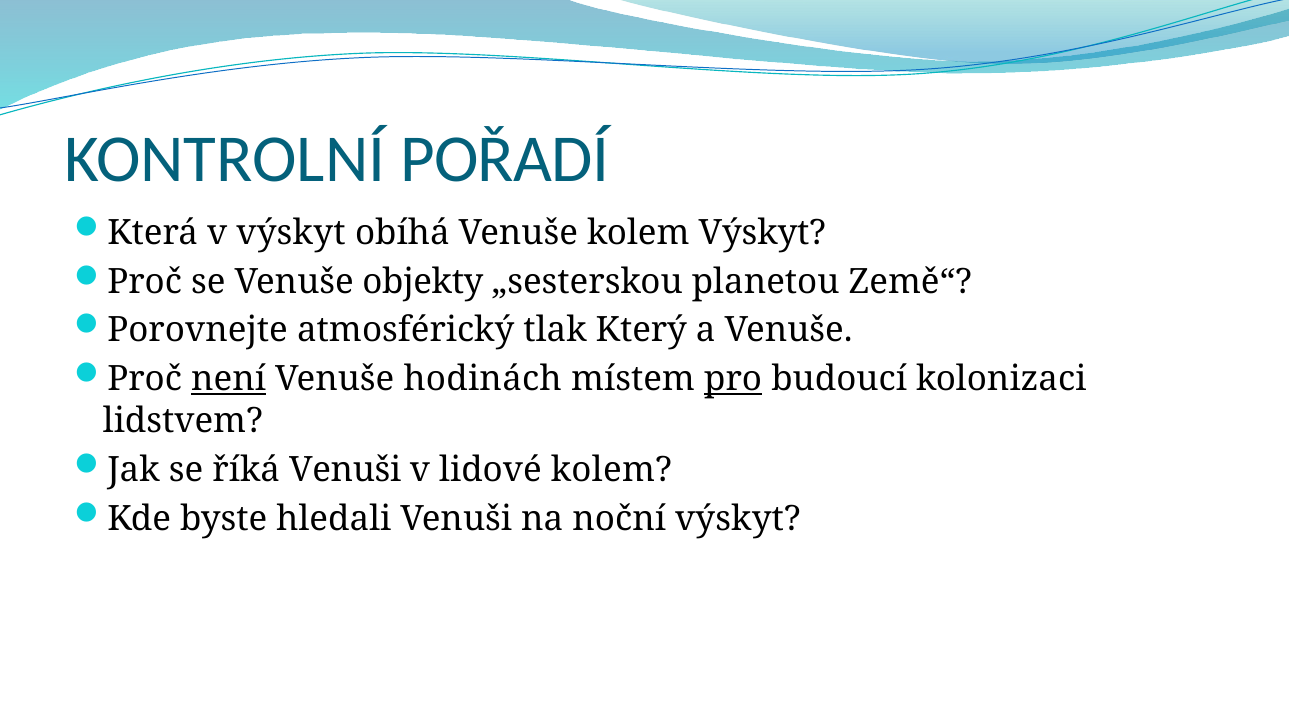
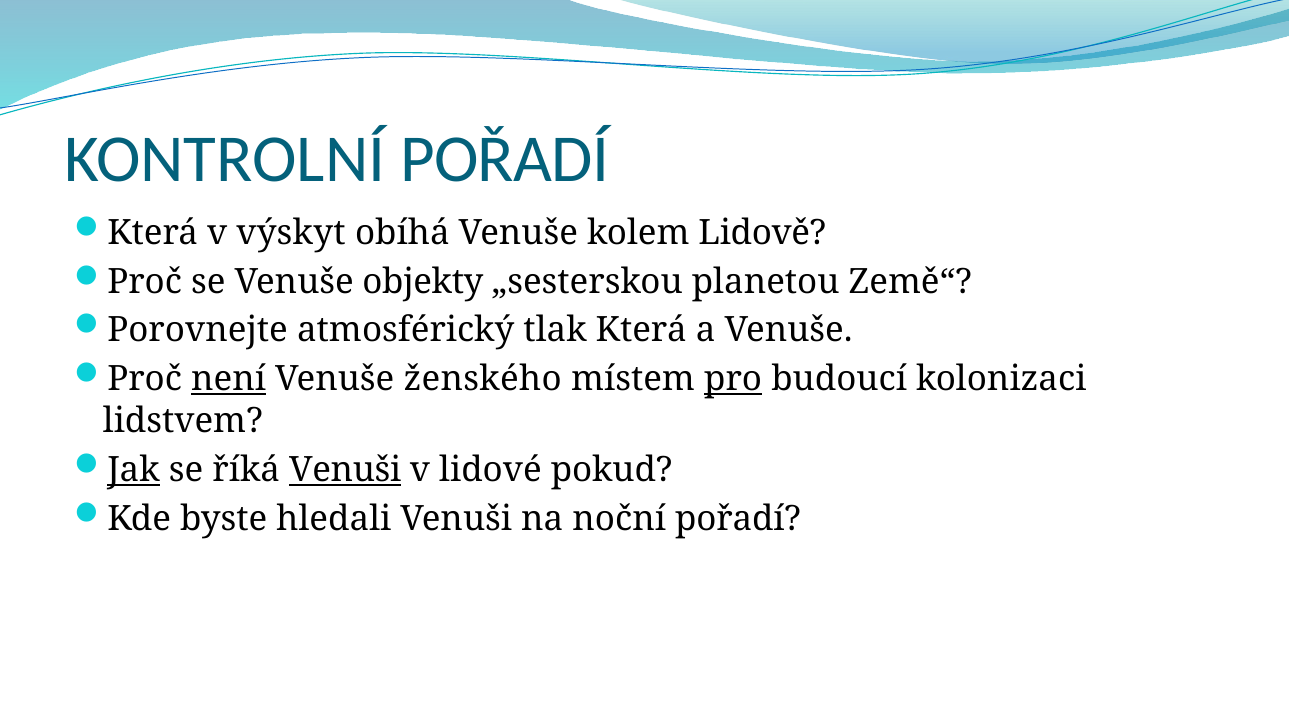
kolem Výskyt: Výskyt -> Lidově
tlak Který: Který -> Která
hodinách: hodinách -> ženského
Jak underline: none -> present
Venuši at (345, 470) underline: none -> present
lidové kolem: kolem -> pokud
noční výskyt: výskyt -> pořadí
